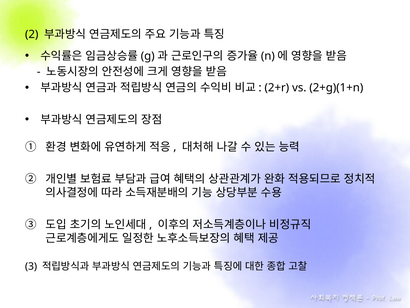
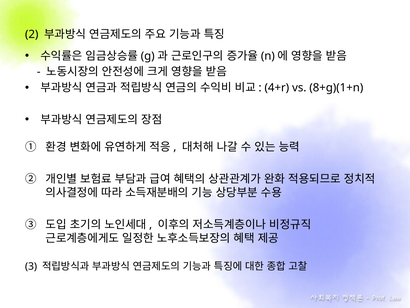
2+r: 2+r -> 4+r
2+g)(1+n: 2+g)(1+n -> 8+g)(1+n
